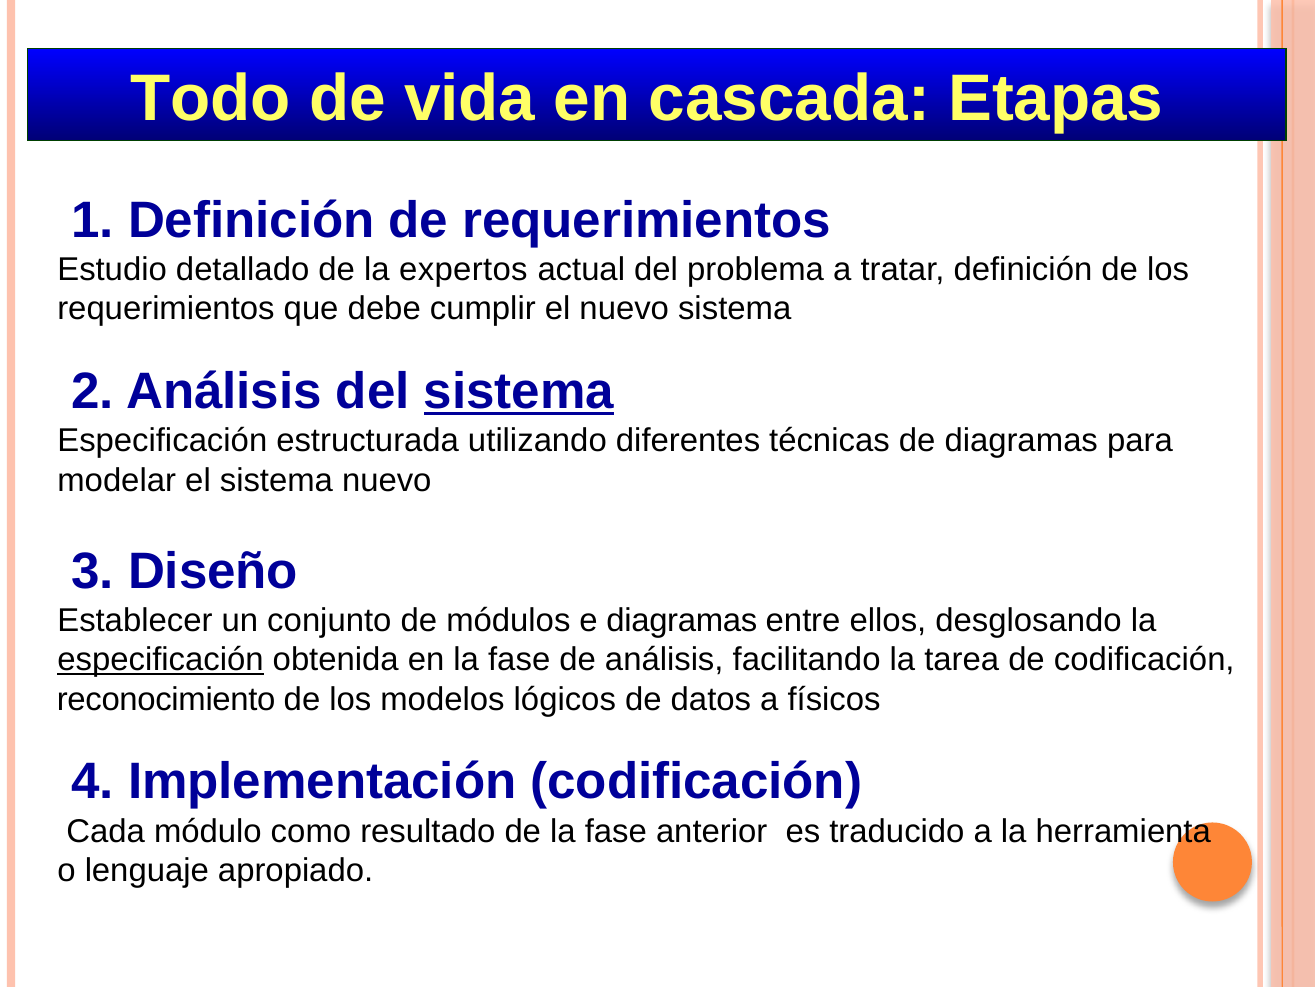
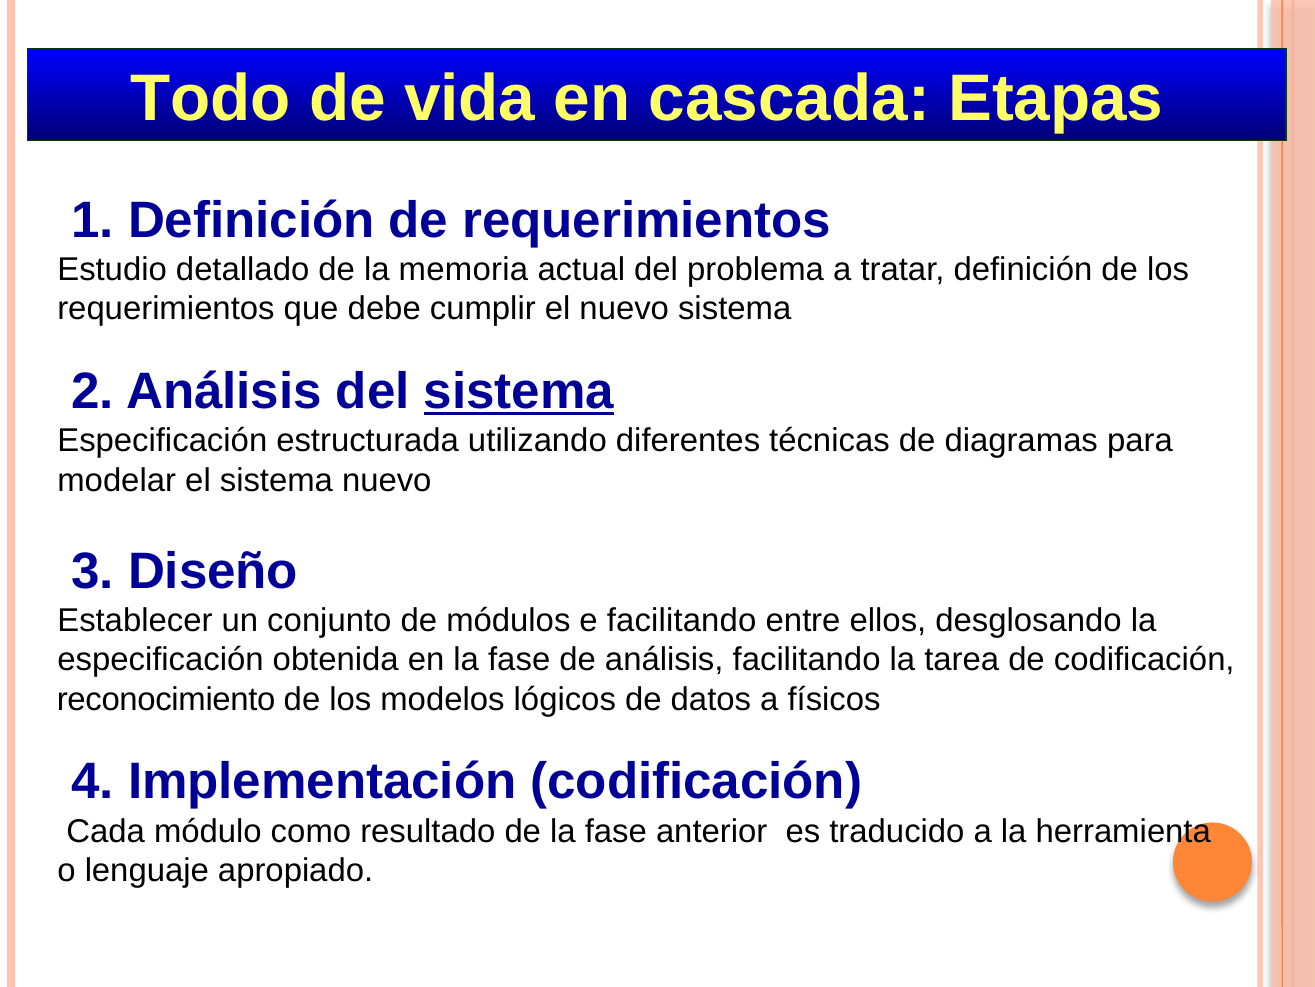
expertos: expertos -> memoria
e diagramas: diagramas -> facilitando
especificación at (161, 660) underline: present -> none
